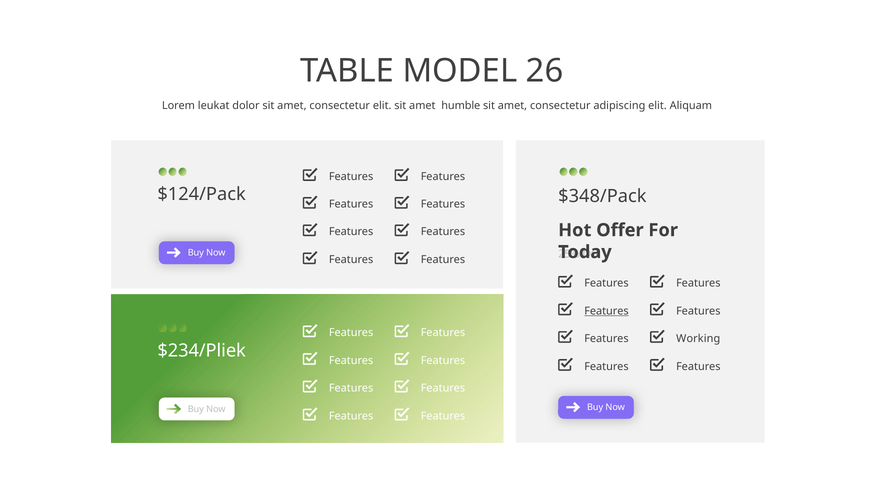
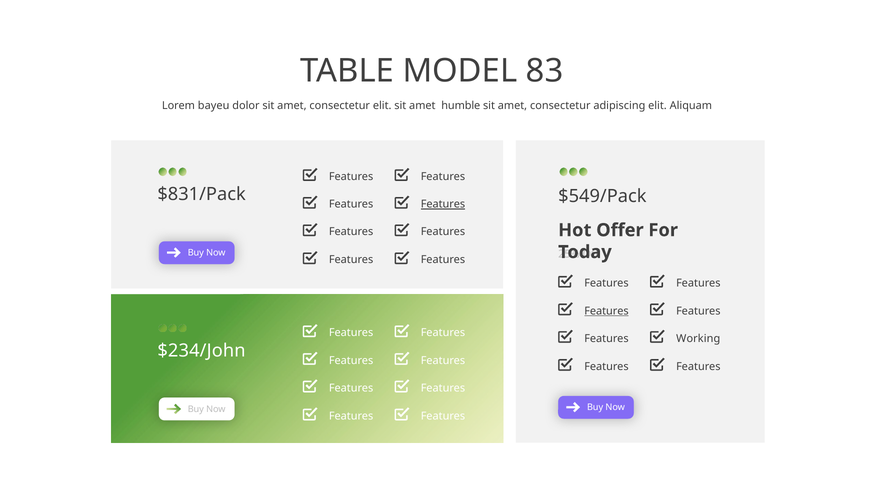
26: 26 -> 83
leukat: leukat -> bayeu
$124/Pack: $124/Pack -> $831/Pack
$348/Pack: $348/Pack -> $549/Pack
Features at (443, 204) underline: none -> present
$234/Pliek: $234/Pliek -> $234/John
